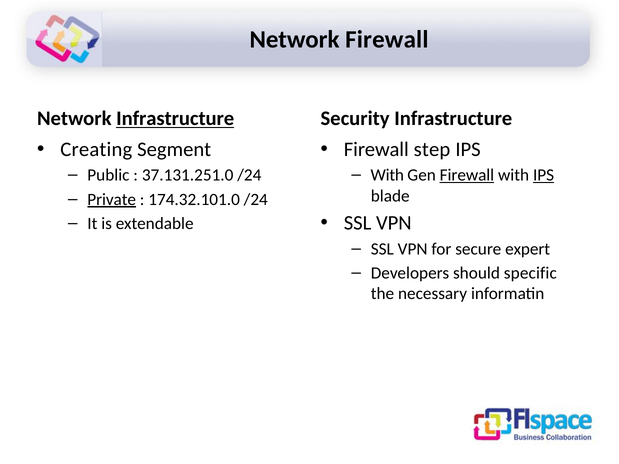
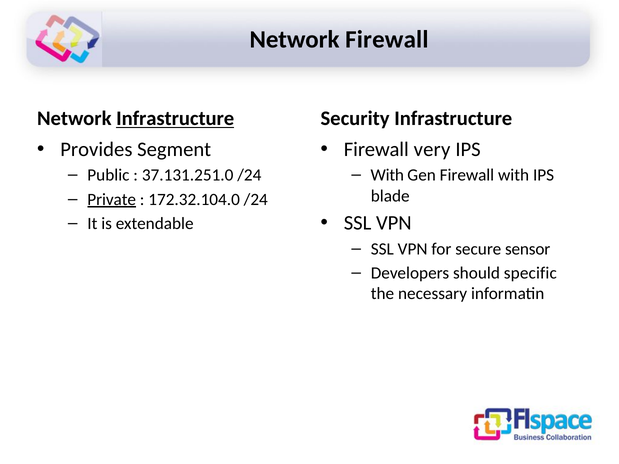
Creating: Creating -> Provides
step: step -> very
Firewall at (467, 175) underline: present -> none
IPS at (544, 175) underline: present -> none
174.32.101.0: 174.32.101.0 -> 172.32.104.0
expert: expert -> sensor
